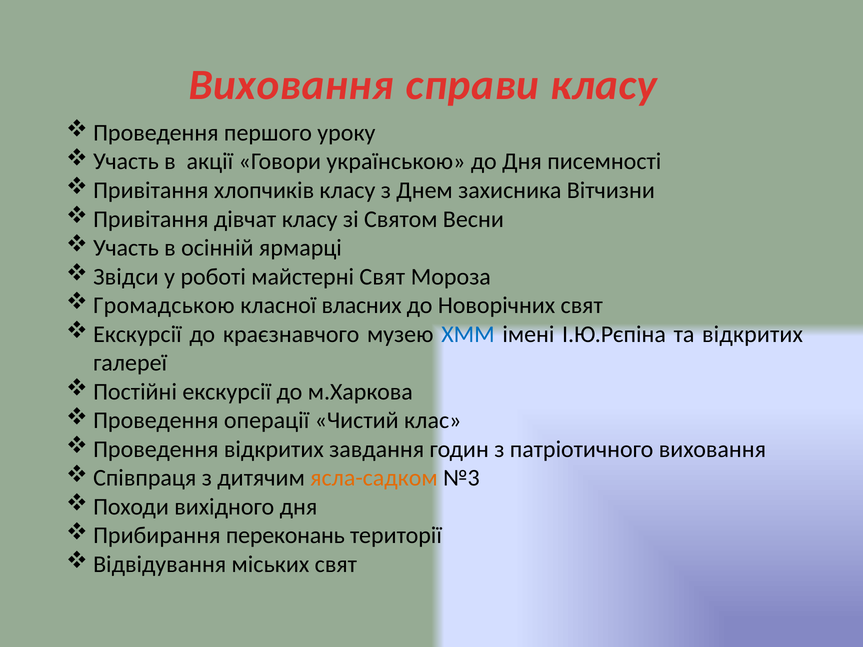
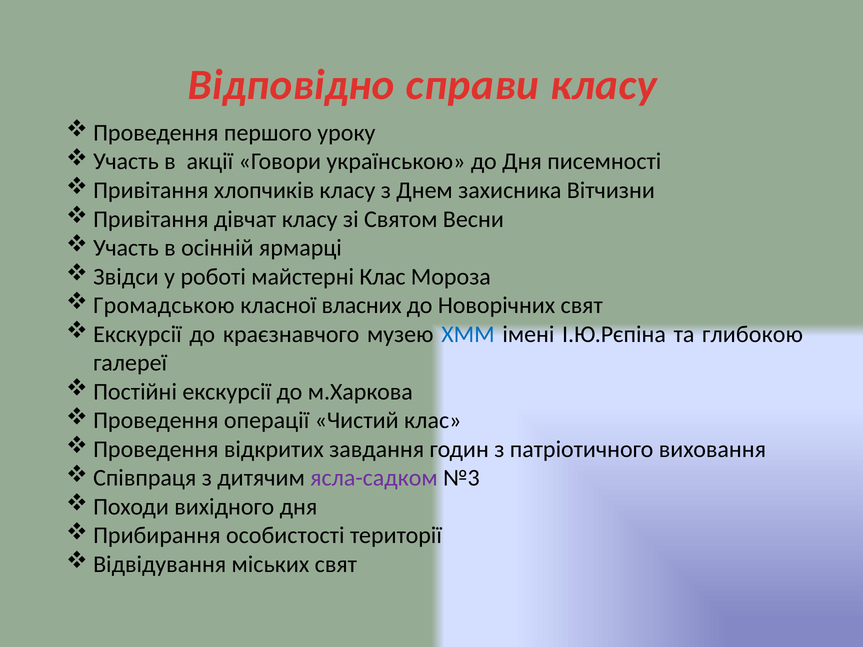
Виховання at (291, 85): Виховання -> Відповідно
майстерні Свят: Свят -> Клас
та відкритих: відкритих -> глибокою
ясла-садком colour: orange -> purple
переконань: переконань -> особистості
